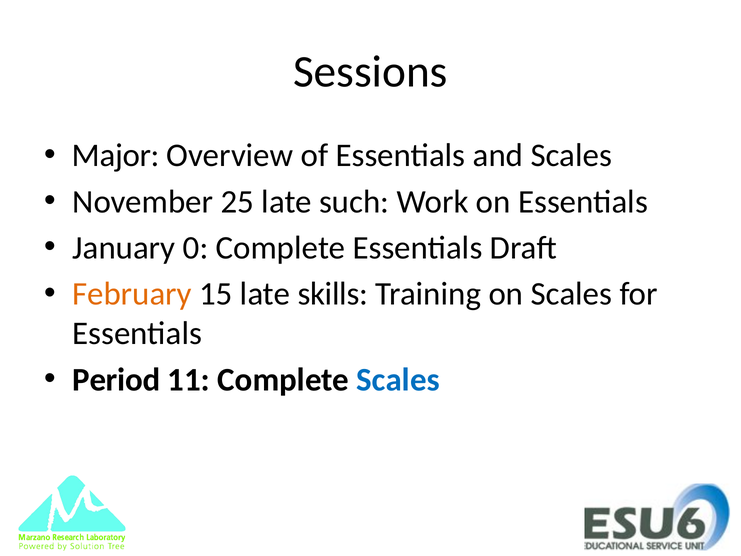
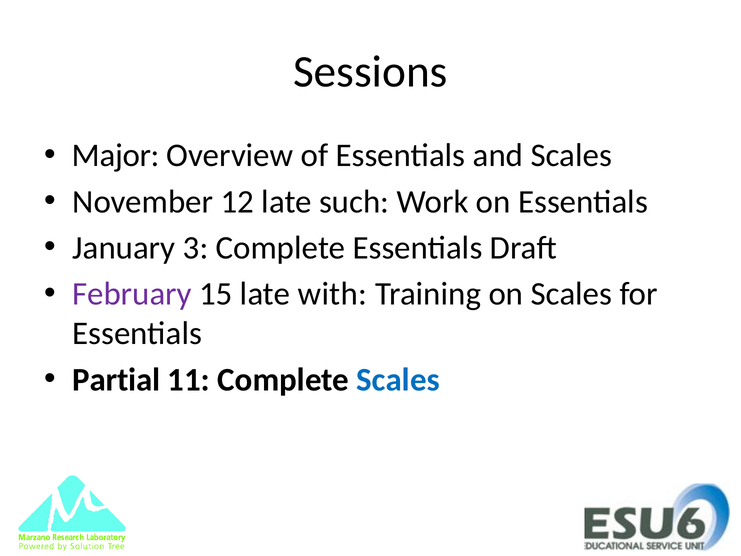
25: 25 -> 12
0: 0 -> 3
February colour: orange -> purple
skills: skills -> with
Period: Period -> Partial
